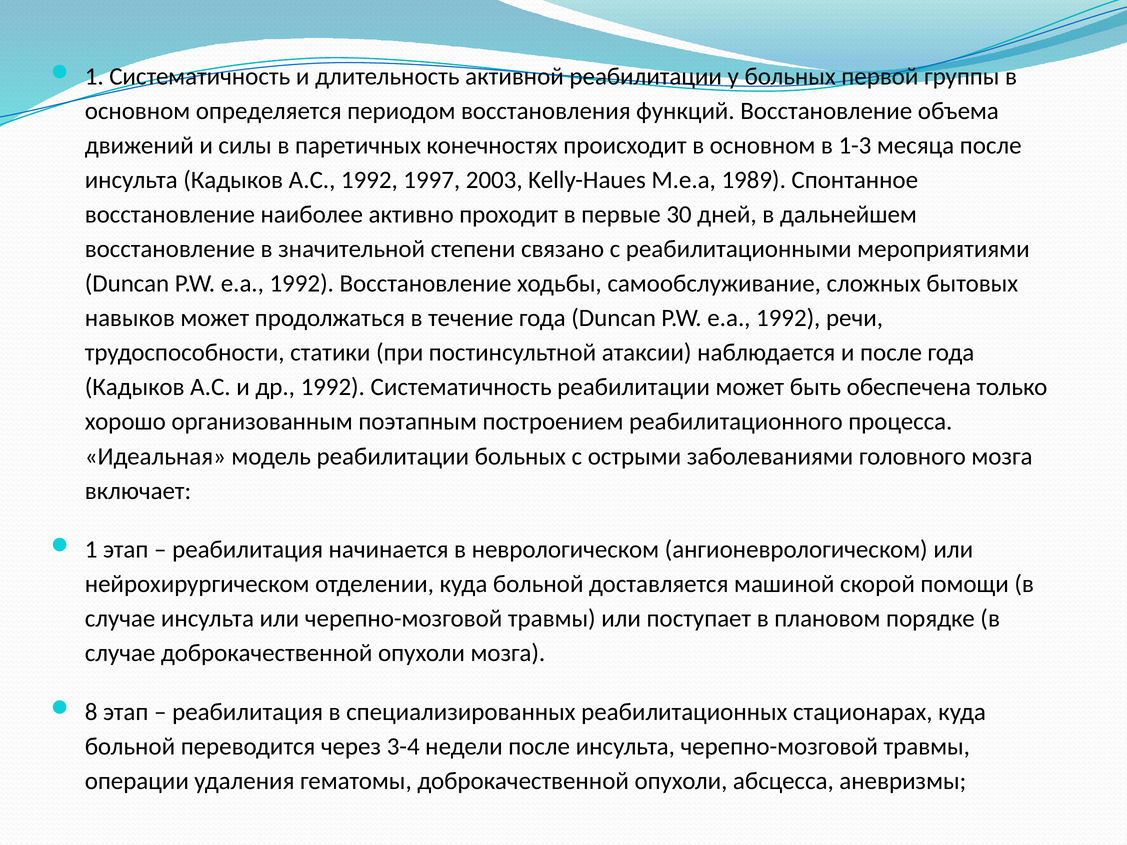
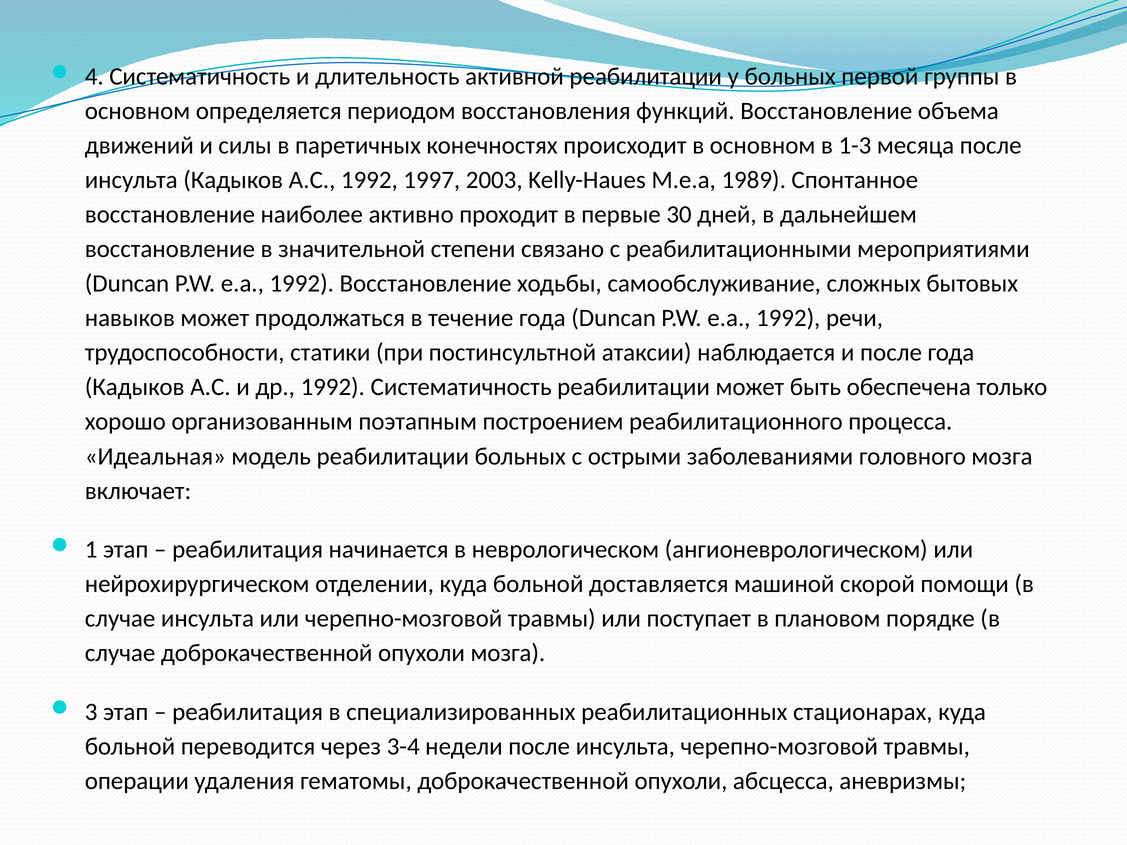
1 at (94, 77): 1 -> 4
8: 8 -> 3
